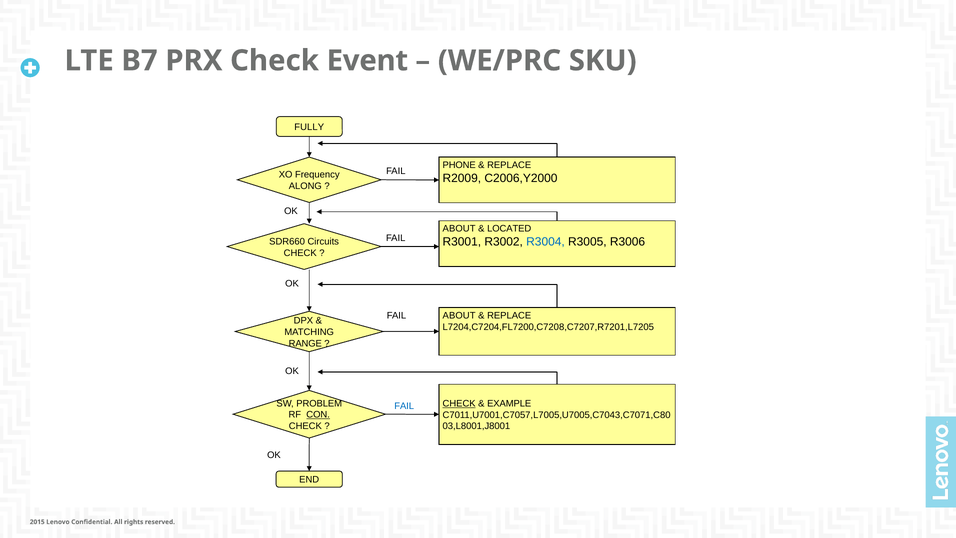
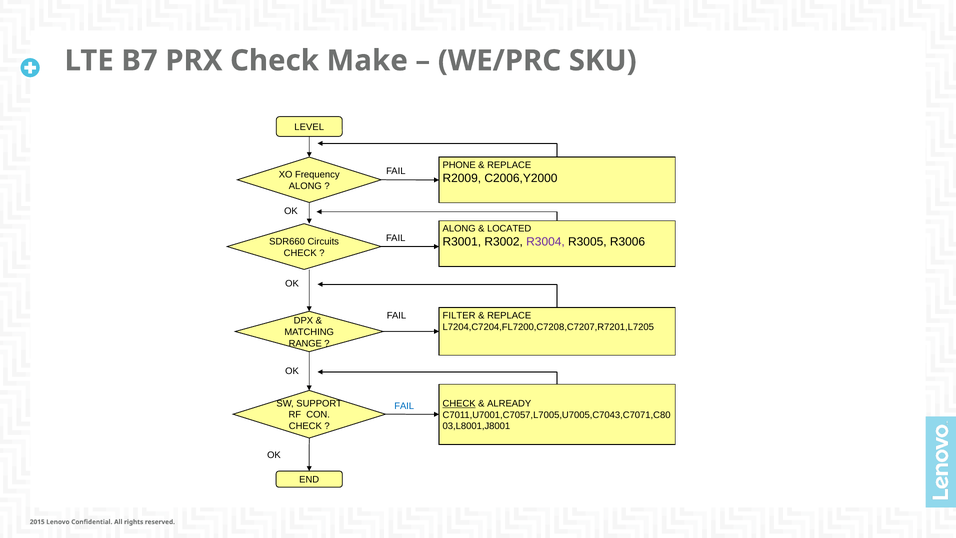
Event: Event -> Make
FULLY: FULLY -> LEVEL
ABOUT at (459, 229): ABOUT -> ALONG
R3004 colour: blue -> purple
ABOUT at (459, 316): ABOUT -> FILTER
PROBLEM: PROBLEM -> SUPPORT
EXAMPLE: EXAMPLE -> ALREADY
CON underline: present -> none
